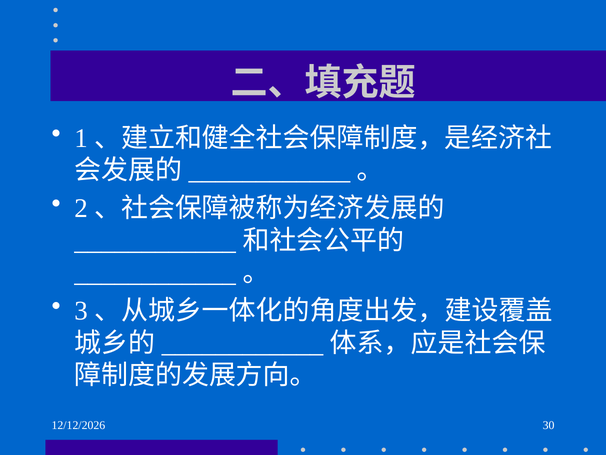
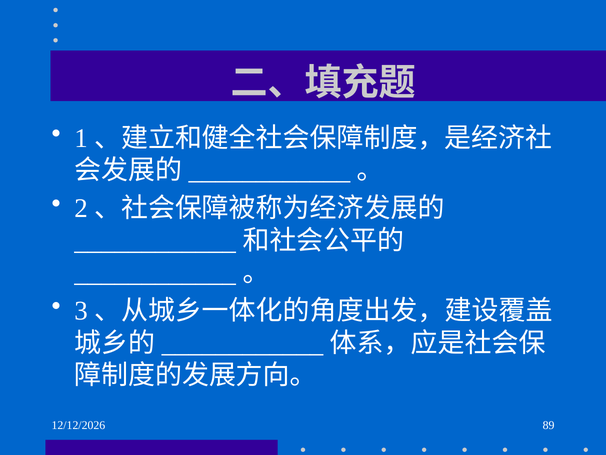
30: 30 -> 89
